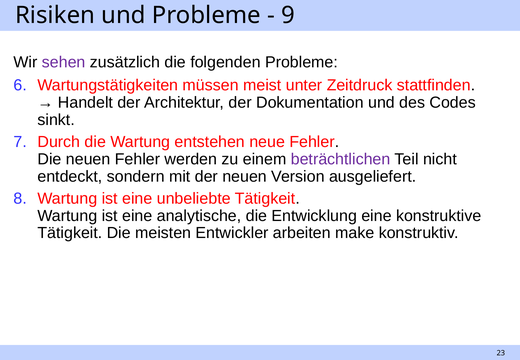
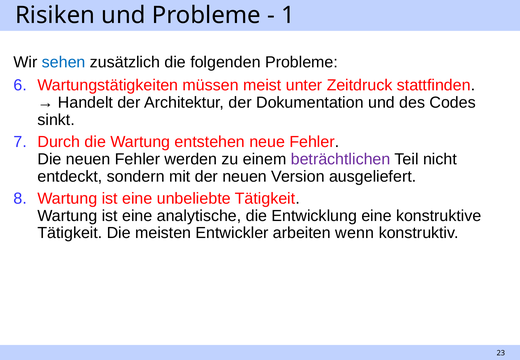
9: 9 -> 1
sehen colour: purple -> blue
make: make -> wenn
